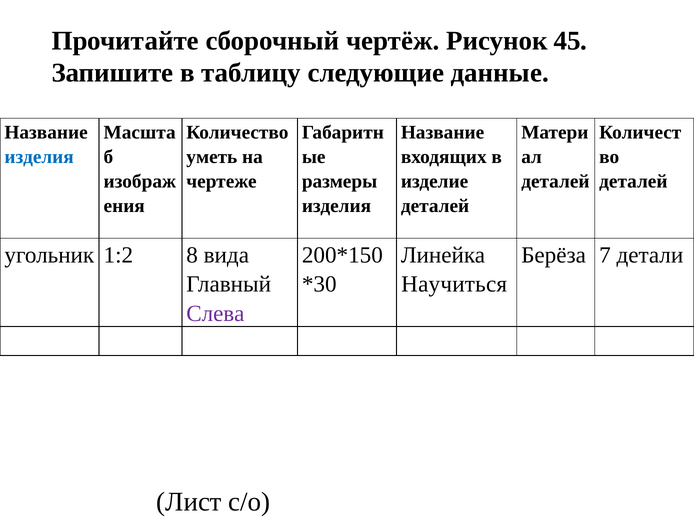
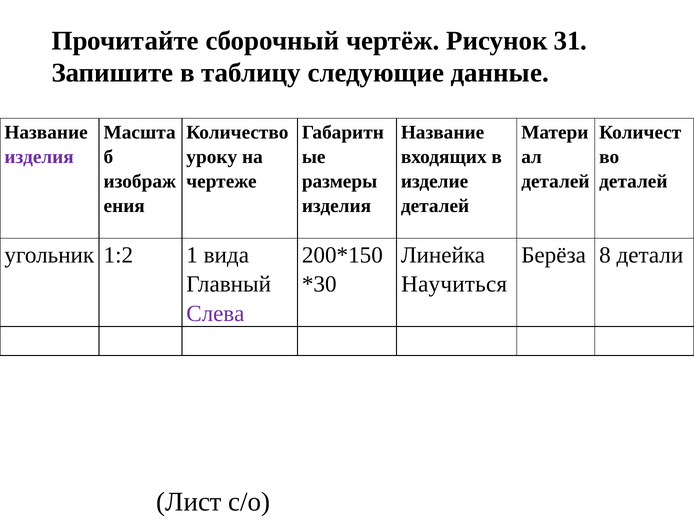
45: 45 -> 31
изделия at (39, 157) colour: blue -> purple
уметь: уметь -> уроку
8: 8 -> 1
7: 7 -> 8
